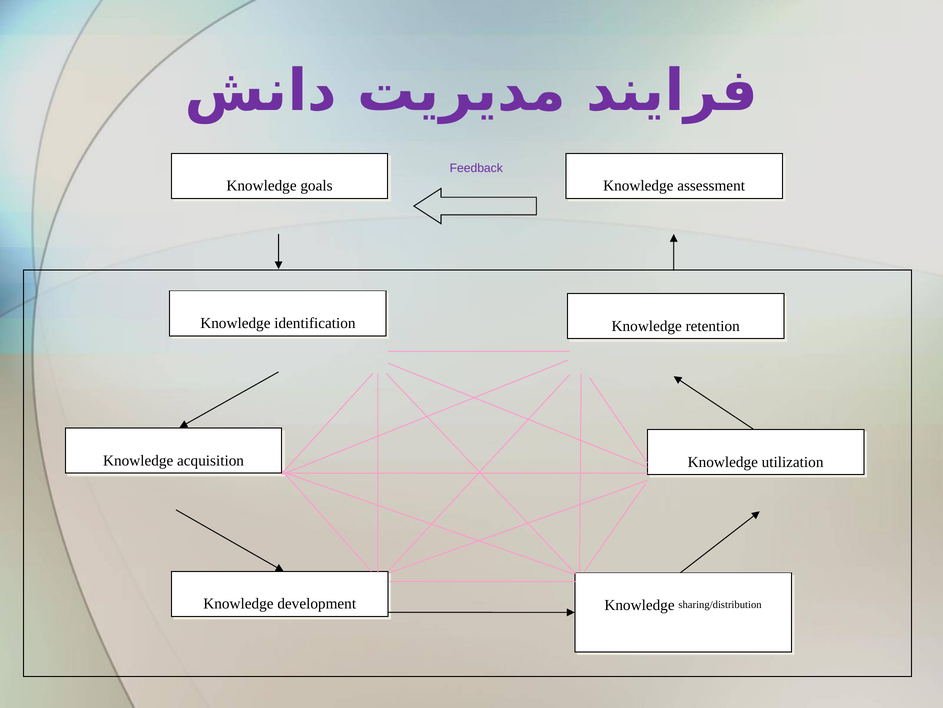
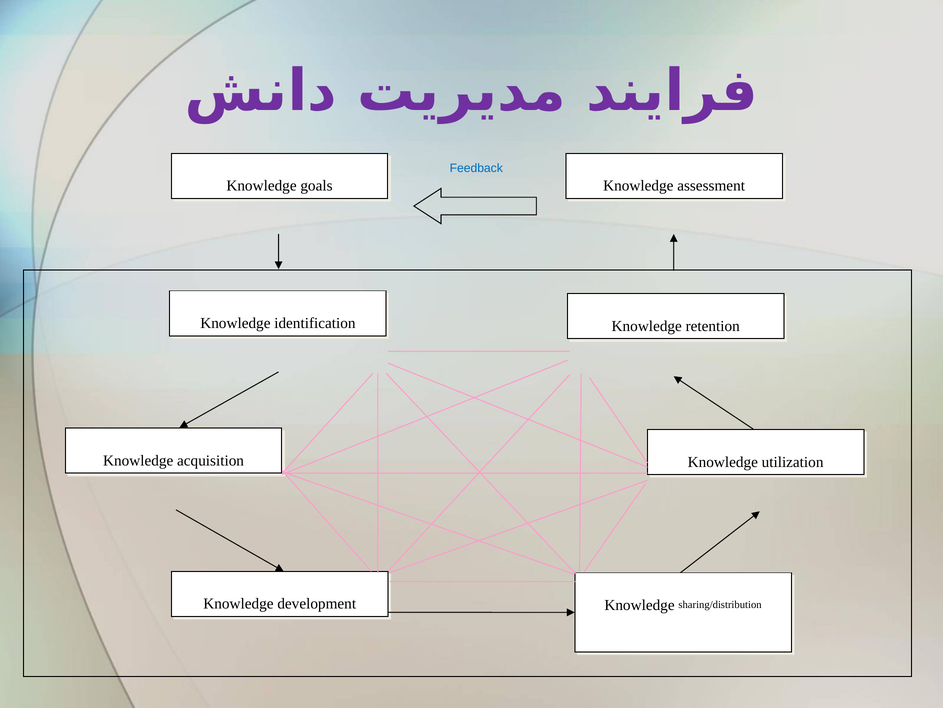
Feedback colour: purple -> blue
